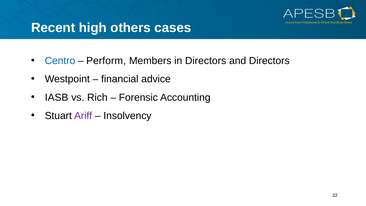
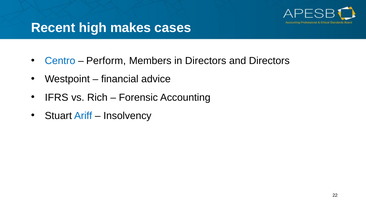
others: others -> makes
IASB: IASB -> IFRS
Ariff colour: purple -> blue
